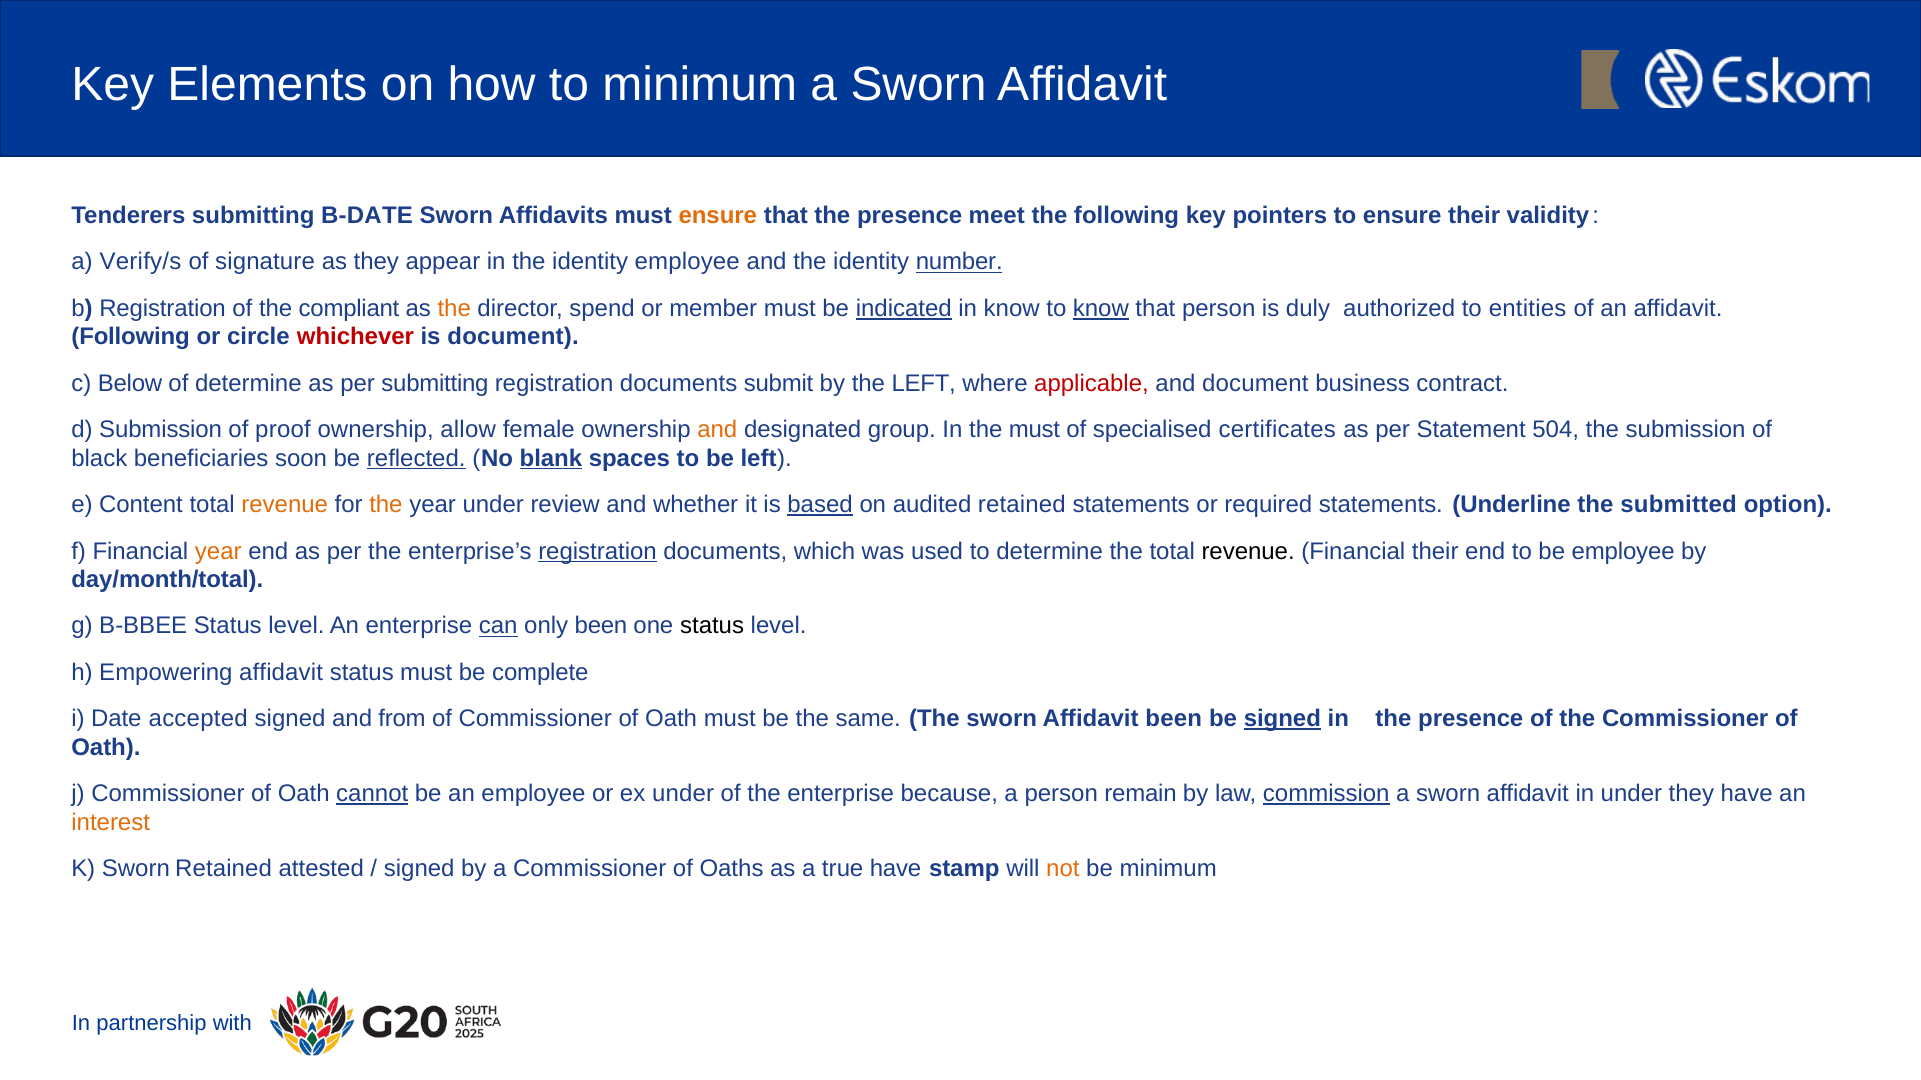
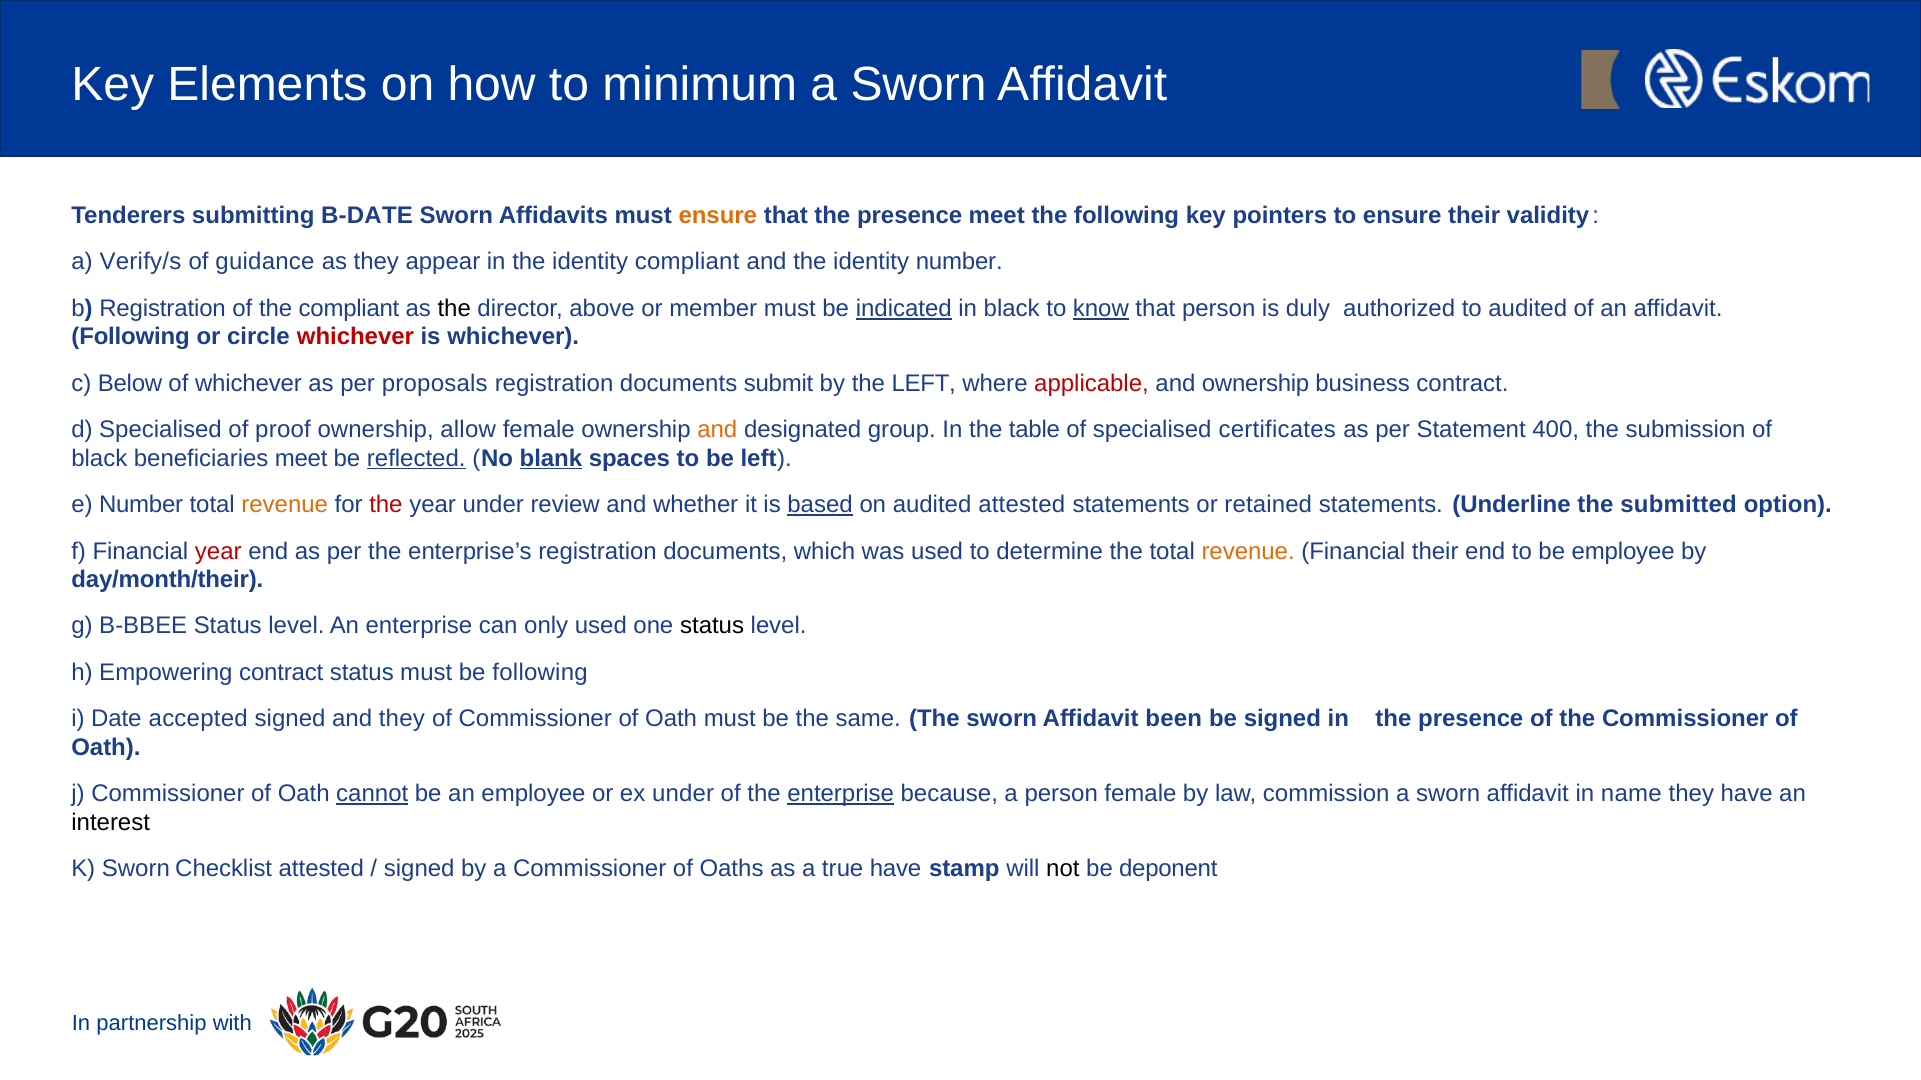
signature: signature -> guidance
identity employee: employee -> compliant
number at (959, 262) underline: present -> none
the at (454, 309) colour: orange -> black
spend: spend -> above
in know: know -> black
to entities: entities -> audited
is document: document -> whichever
of determine: determine -> whichever
per submitting: submitting -> proposals
and document: document -> ownership
d Submission: Submission -> Specialised
the must: must -> table
504: 504 -> 400
beneficiaries soon: soon -> meet
e Content: Content -> Number
the at (386, 505) colour: orange -> red
audited retained: retained -> attested
required: required -> retained
year at (218, 551) colour: orange -> red
registration at (598, 551) underline: present -> none
revenue at (1248, 551) colour: black -> orange
day/month/total: day/month/total -> day/month/their
can underline: present -> none
only been: been -> used
Empowering affidavit: affidavit -> contract
be complete: complete -> following
and from: from -> they
signed at (1282, 719) underline: present -> none
enterprise at (841, 794) underline: none -> present
person remain: remain -> female
commission underline: present -> none
in under: under -> name
interest colour: orange -> black
Sworn Retained: Retained -> Checklist
not colour: orange -> black
be minimum: minimum -> deponent
